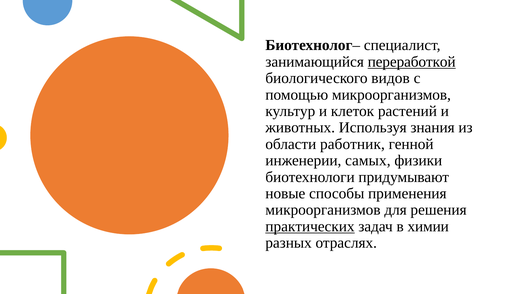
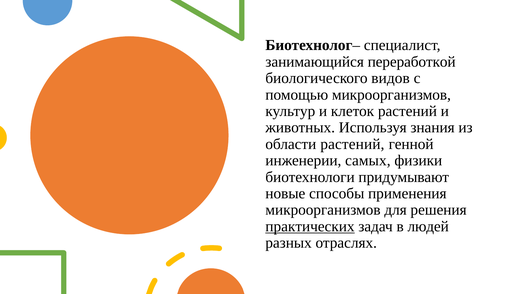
переработкой underline: present -> none
области работник: работник -> растений
химии: химии -> людей
